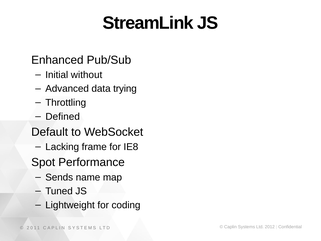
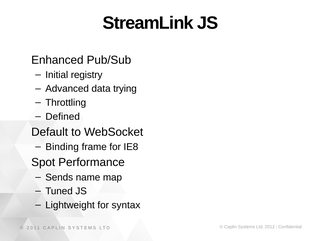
without: without -> registry
Lacking: Lacking -> Binding
coding: coding -> syntax
